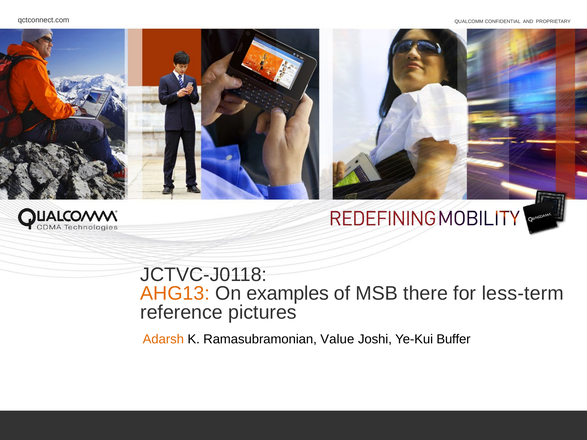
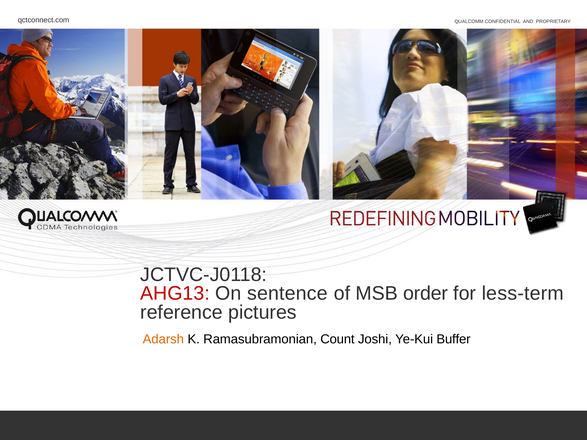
AHG13 colour: orange -> red
examples: examples -> sentence
there: there -> order
Value: Value -> Count
